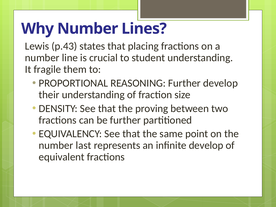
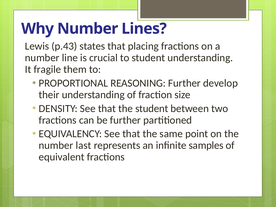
the proving: proving -> student
infinite develop: develop -> samples
